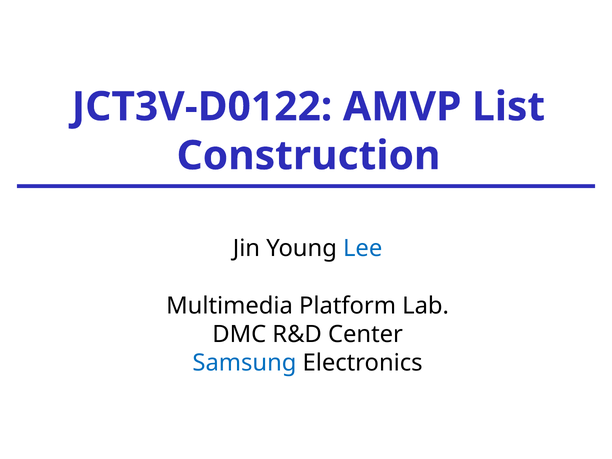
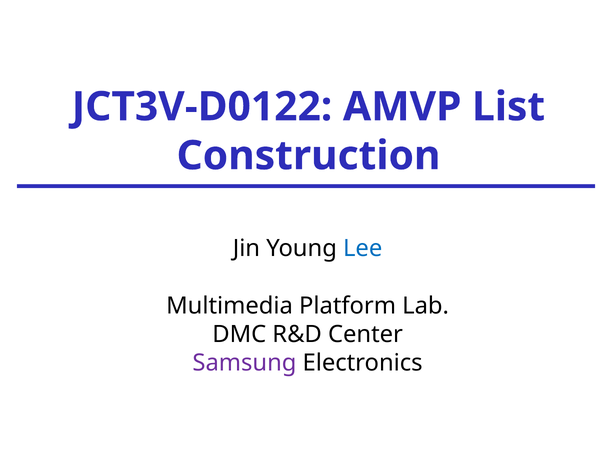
Samsung colour: blue -> purple
